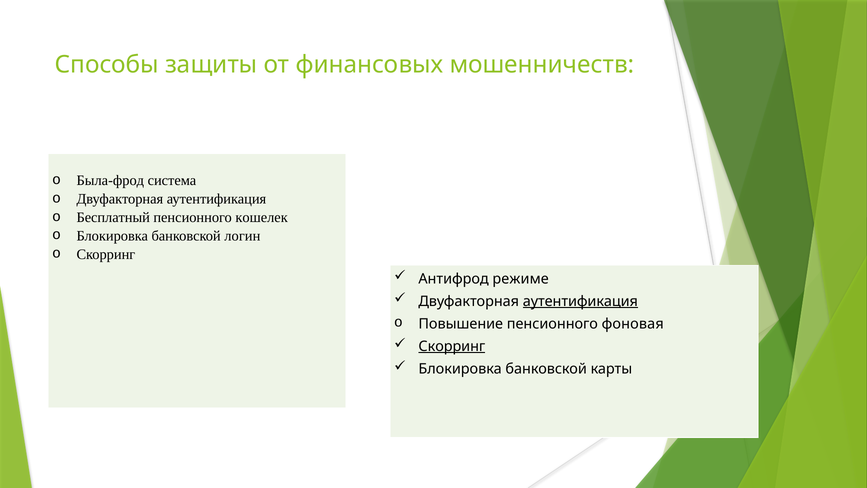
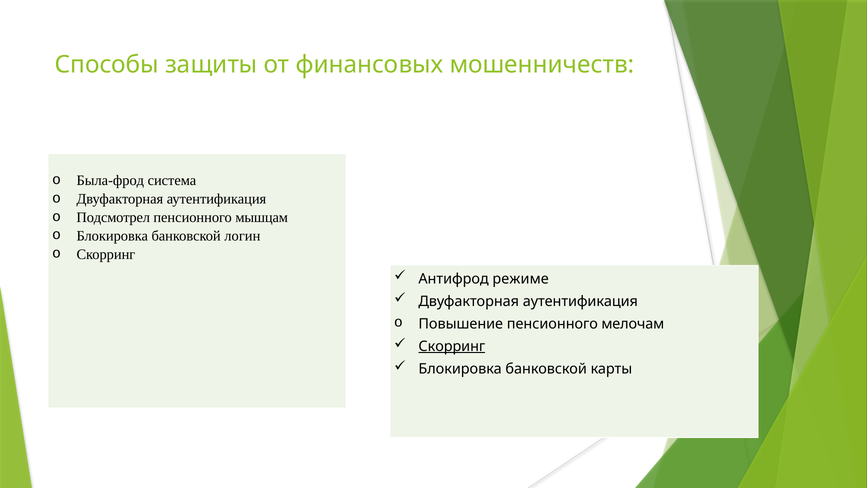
Бесплатный: Бесплатный -> Подсмотрел
кошелек: кошелек -> мышцам
аутентификация at (580, 301) underline: present -> none
фоновая: фоновая -> мелочам
